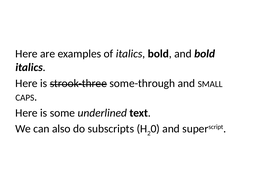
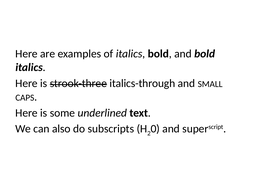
some-through: some-through -> italics-through
